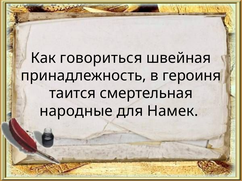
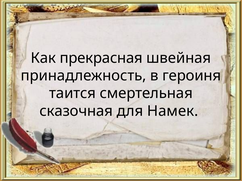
говориться: говориться -> прекрасная
народные: народные -> сказочная
